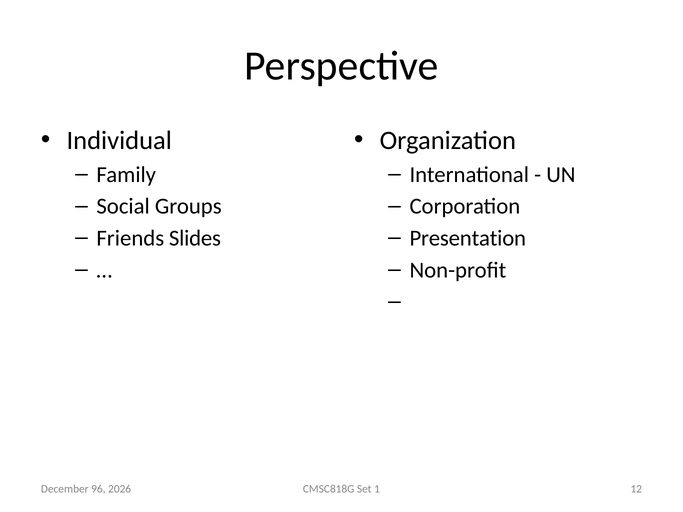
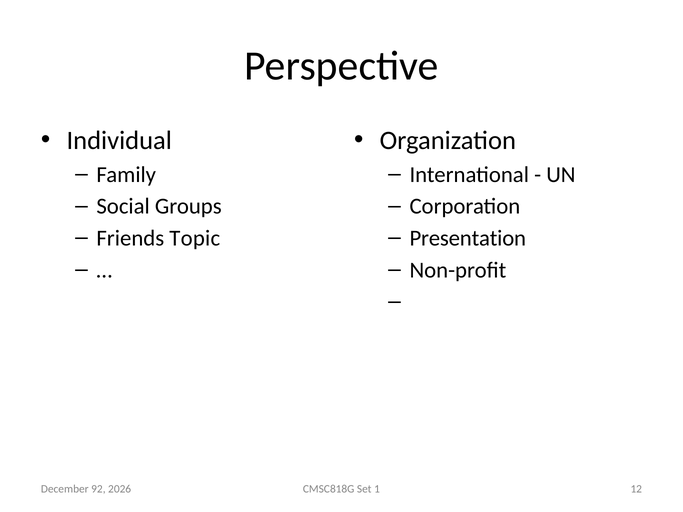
Slides: Slides -> Topic
96: 96 -> 92
